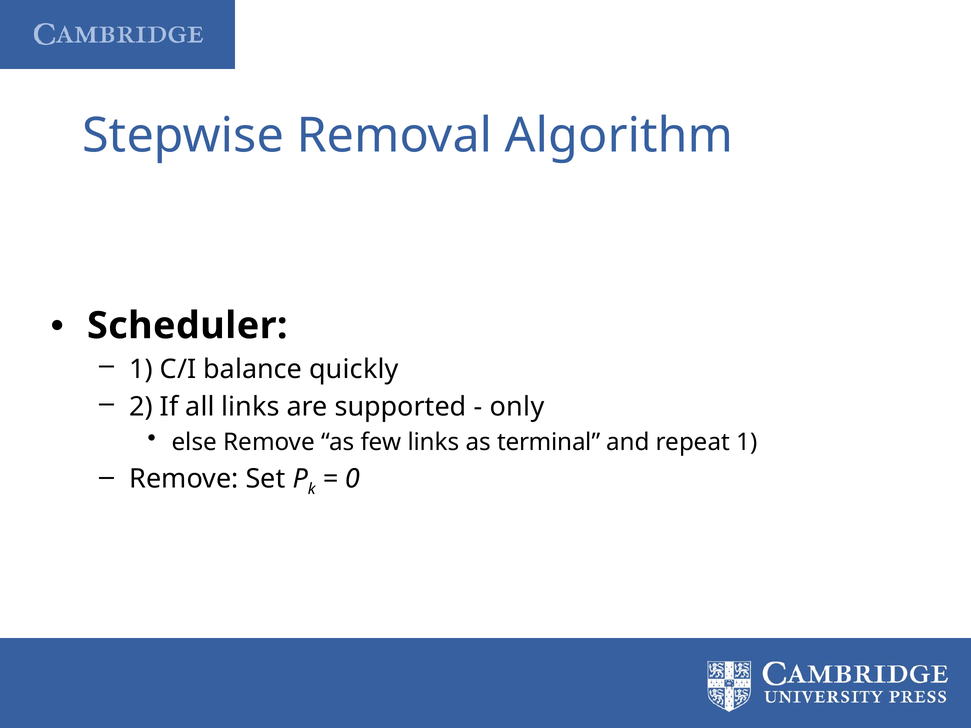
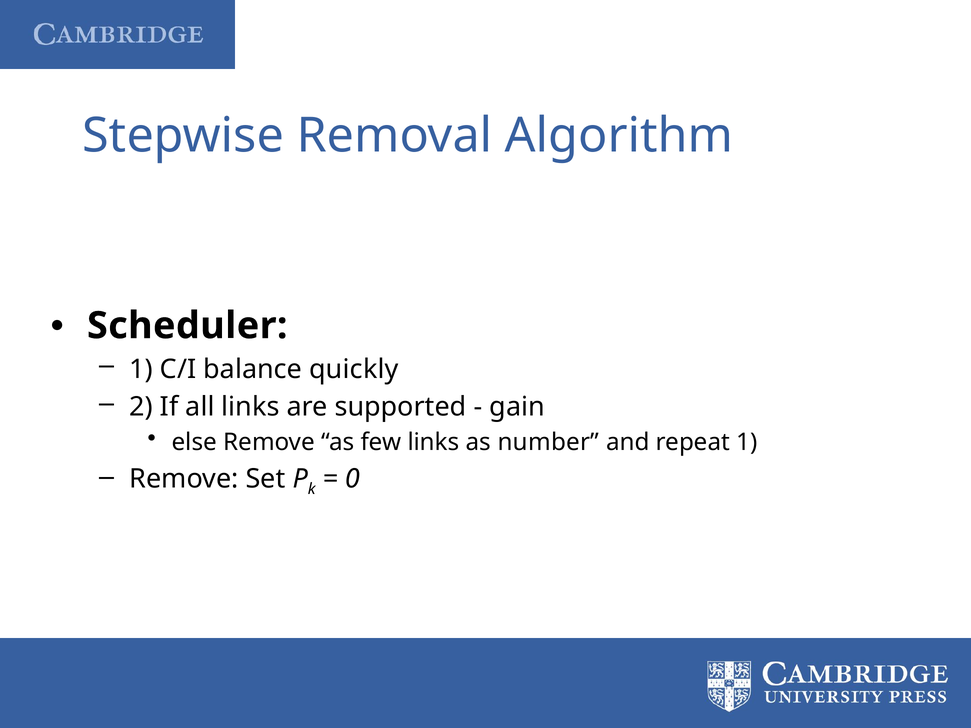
only: only -> gain
terminal: terminal -> number
